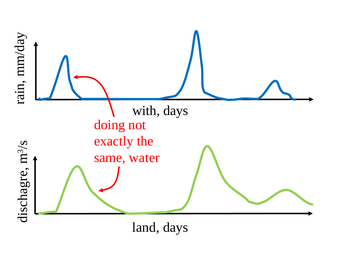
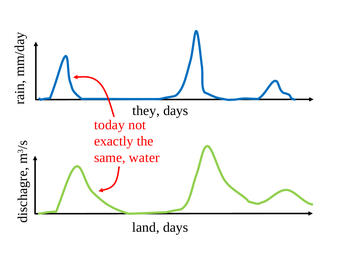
with: with -> they
doing: doing -> today
